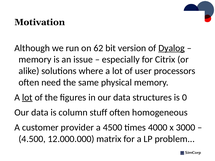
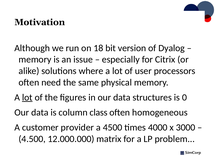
62: 62 -> 18
Dyalog underline: present -> none
stuff: stuff -> class
